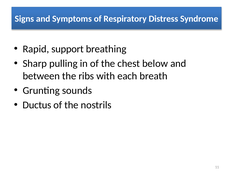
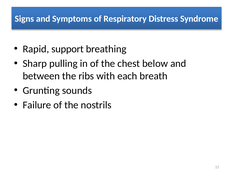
Ductus: Ductus -> Failure
